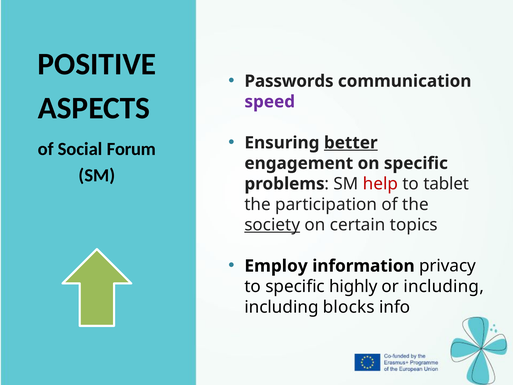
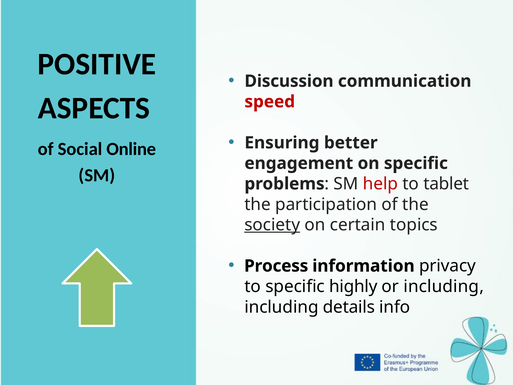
Passwords: Passwords -> Discussion
speed colour: purple -> red
better underline: present -> none
Forum: Forum -> Online
Employ: Employ -> Process
blocks: blocks -> details
